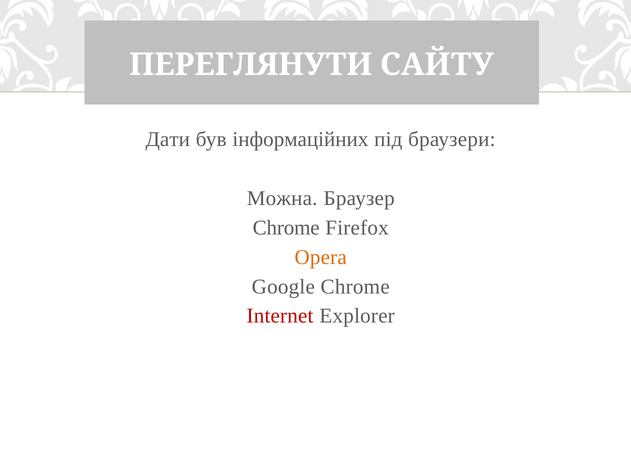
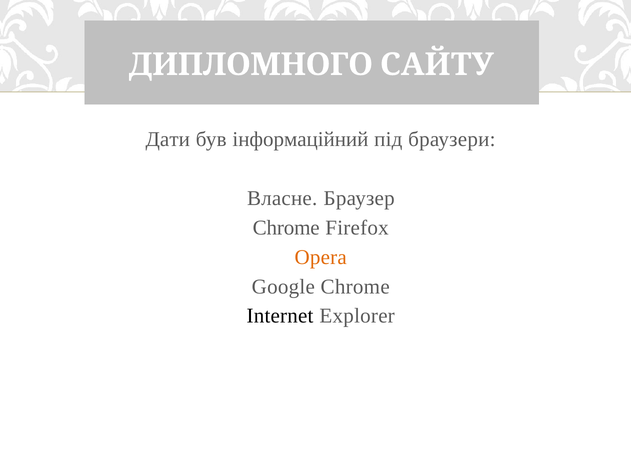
ПЕРЕГЛЯНУТИ: ПЕРЕГЛЯНУТИ -> ДИПЛОМНОГО
інформаційних: інформаційних -> інформаційний
Можна: Можна -> Власне
Internet colour: red -> black
